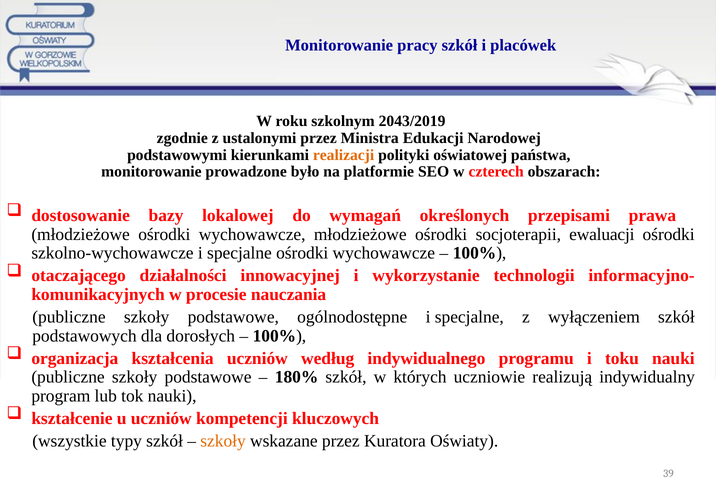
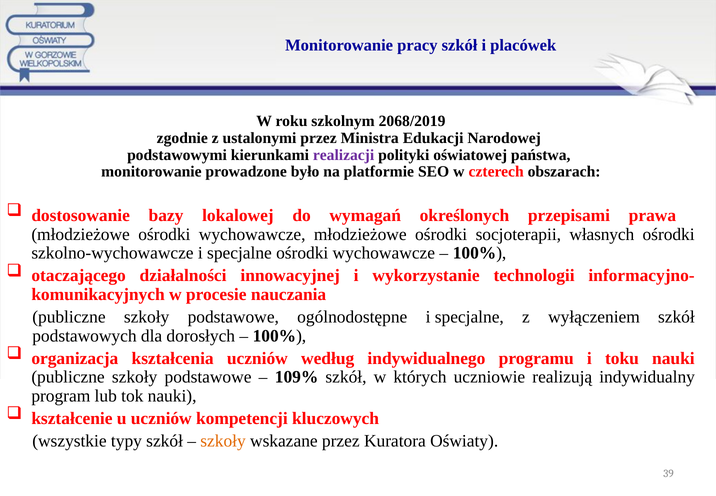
2043/2019: 2043/2019 -> 2068/2019
realizacji colour: orange -> purple
ewaluacji: ewaluacji -> własnych
180%: 180% -> 109%
